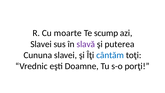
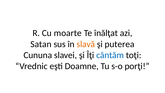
scump: scump -> înălţat
Slavei at (41, 44): Slavei -> Satan
slavă colour: purple -> orange
